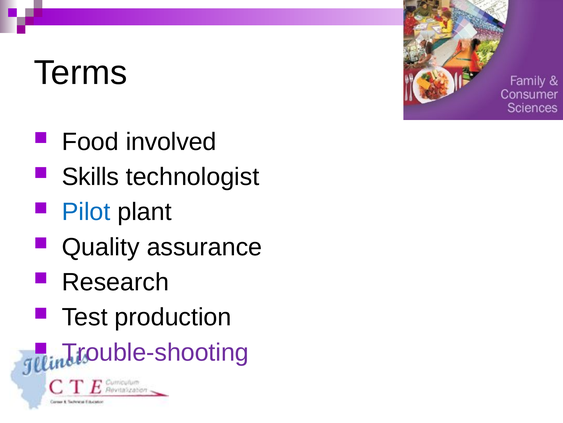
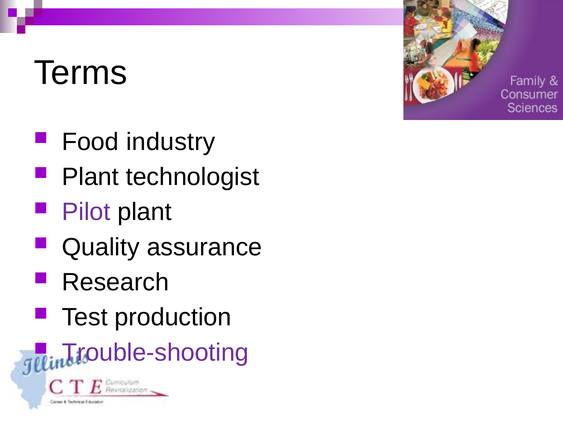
involved: involved -> industry
Skills at (90, 177): Skills -> Plant
Pilot colour: blue -> purple
